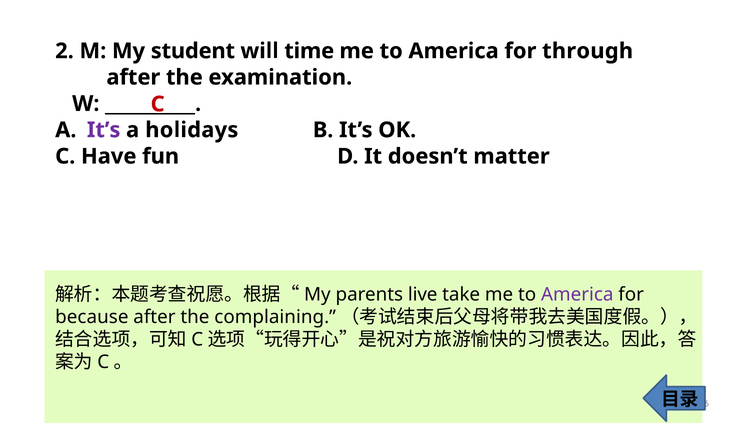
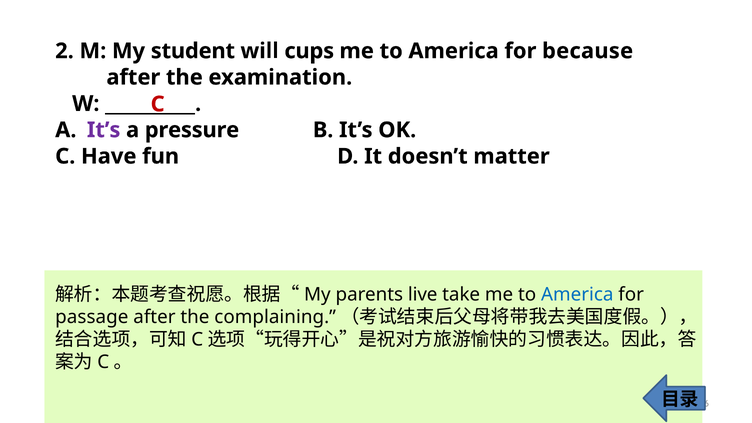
time: time -> cups
through: through -> because
holidays: holidays -> pressure
America at (577, 294) colour: purple -> blue
because: because -> passage
